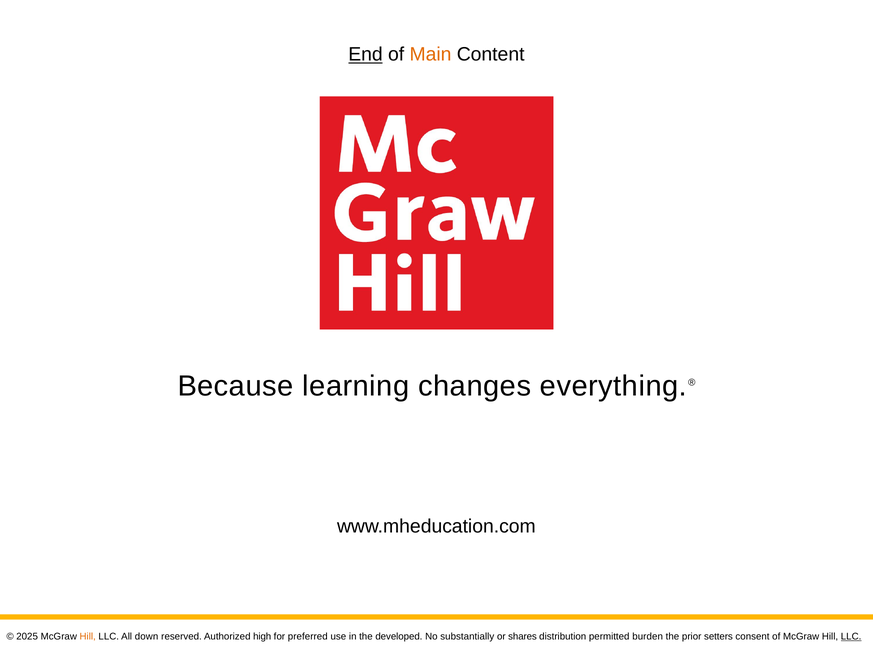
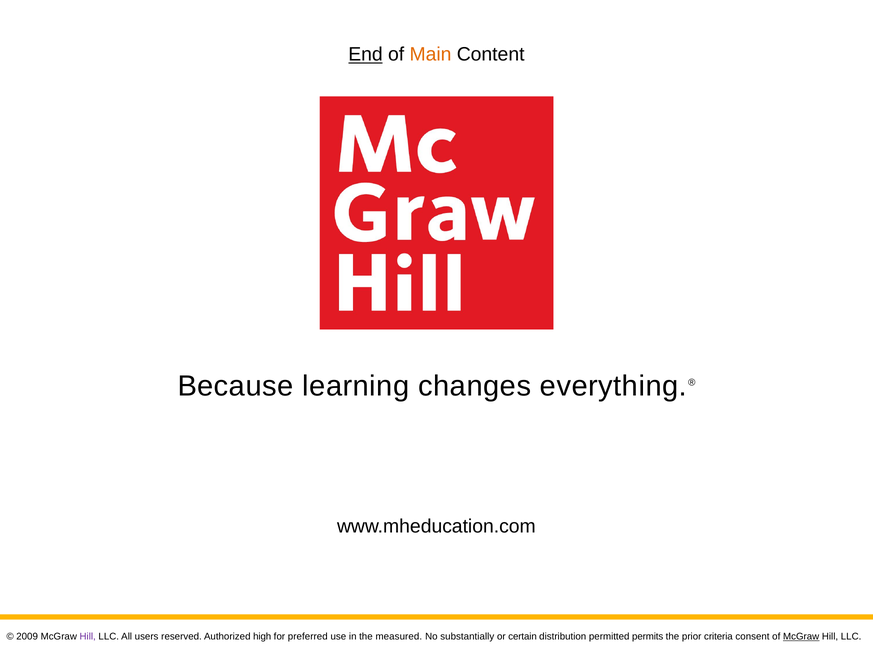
2025: 2025 -> 2009
Hill at (88, 636) colour: orange -> purple
down: down -> users
developed: developed -> measured
shares: shares -> certain
burden: burden -> permits
setters: setters -> criteria
McGraw at (801, 636) underline: none -> present
LLC at (851, 636) underline: present -> none
